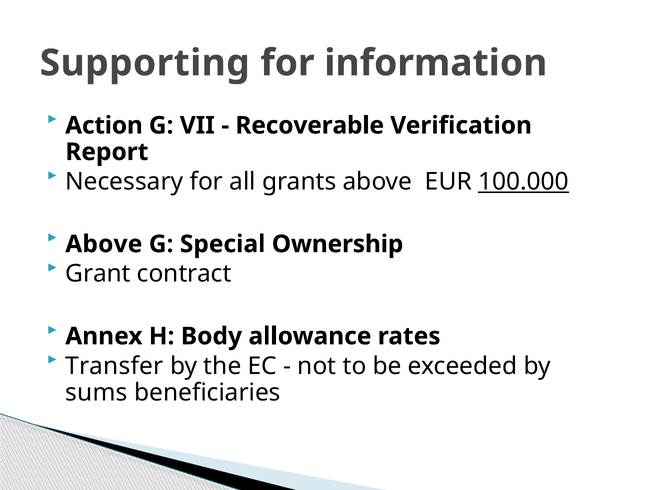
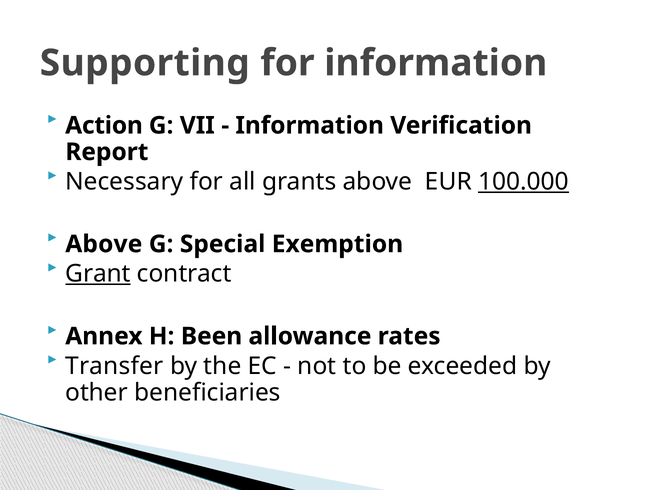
Recoverable at (310, 126): Recoverable -> Information
Ownership: Ownership -> Exemption
Grant underline: none -> present
Body: Body -> Been
sums: sums -> other
